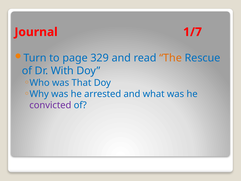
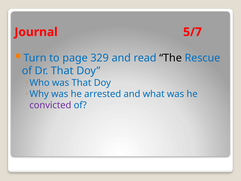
1/7: 1/7 -> 5/7
The colour: orange -> black
Dr With: With -> That
